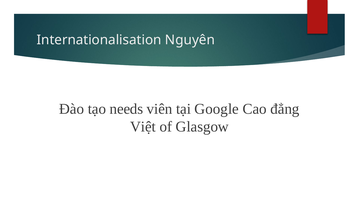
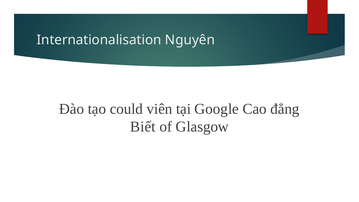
needs: needs -> could
Việt: Việt -> Biết
